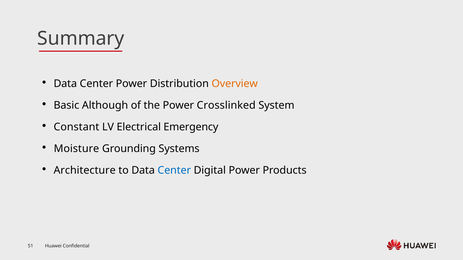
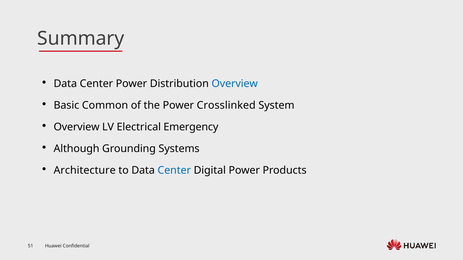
Overview at (235, 84) colour: orange -> blue
Although: Although -> Common
Constant at (76, 127): Constant -> Overview
Moisture: Moisture -> Although
